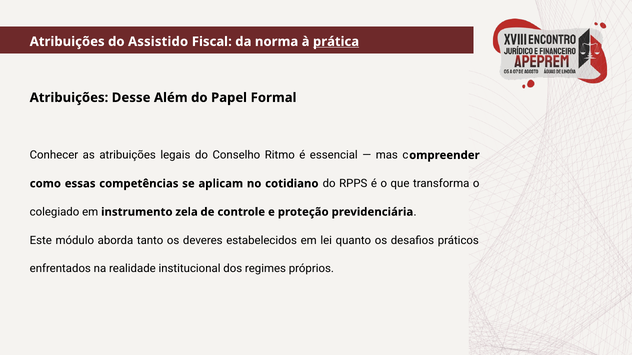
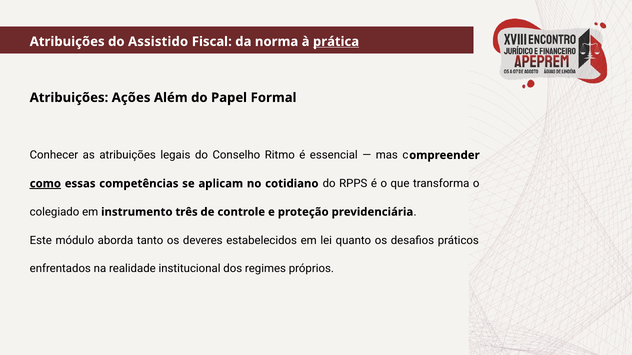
Desse: Desse -> Ações
como underline: none -> present
zela: zela -> três
